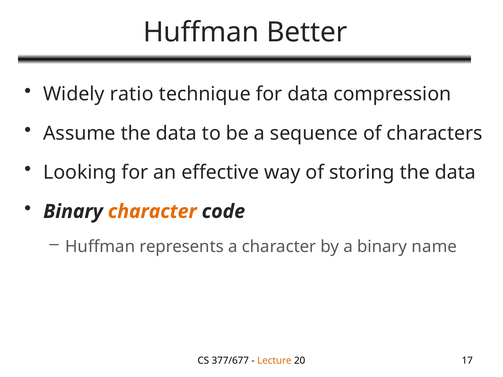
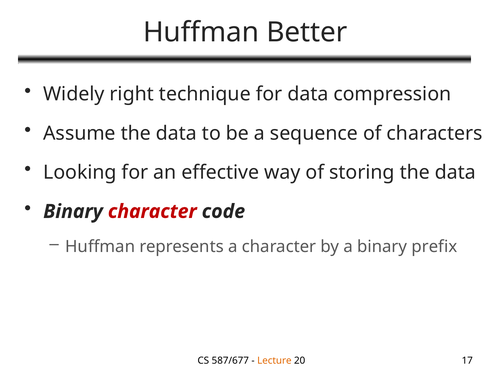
ratio: ratio -> right
character at (152, 212) colour: orange -> red
name: name -> prefix
377/677: 377/677 -> 587/677
